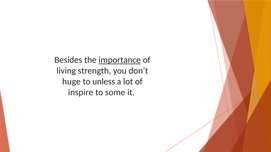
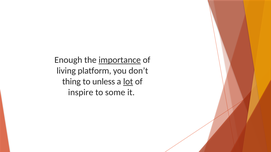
Besides: Besides -> Enough
strength: strength -> platform
huge: huge -> thing
lot underline: none -> present
